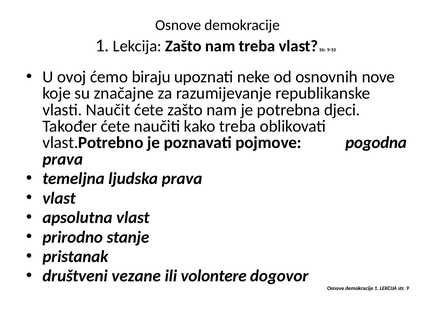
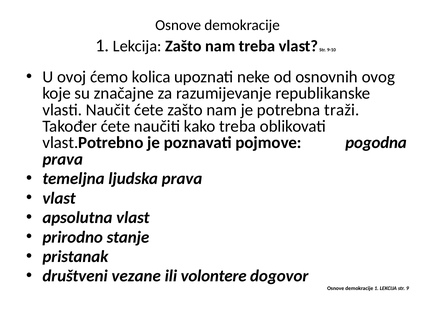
biraju: biraju -> kolica
nove: nove -> ovog
djeci: djeci -> traži
